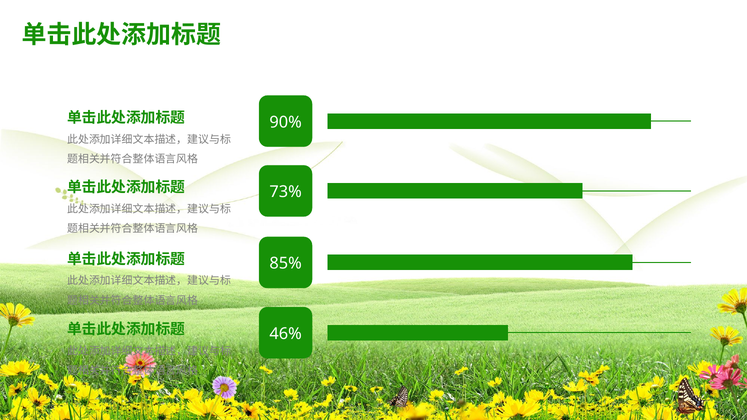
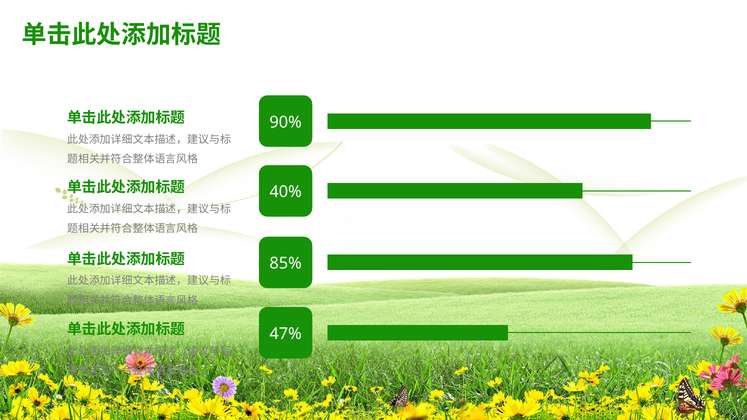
73%: 73% -> 40%
46%: 46% -> 47%
